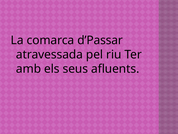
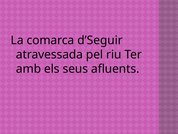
d’Passar: d’Passar -> d’Seguir
